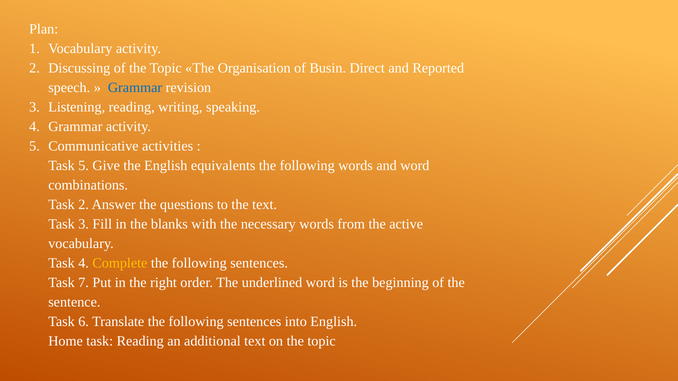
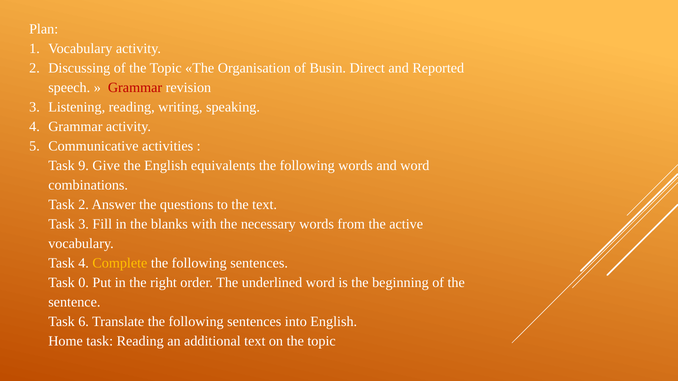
Grammar at (135, 88) colour: blue -> red
Task 5: 5 -> 9
7: 7 -> 0
